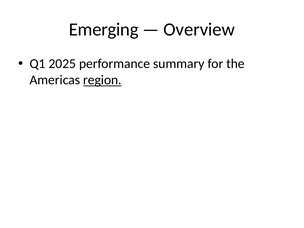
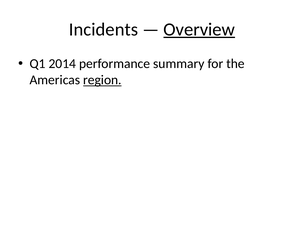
Emerging: Emerging -> Incidents
Overview underline: none -> present
2025: 2025 -> 2014
